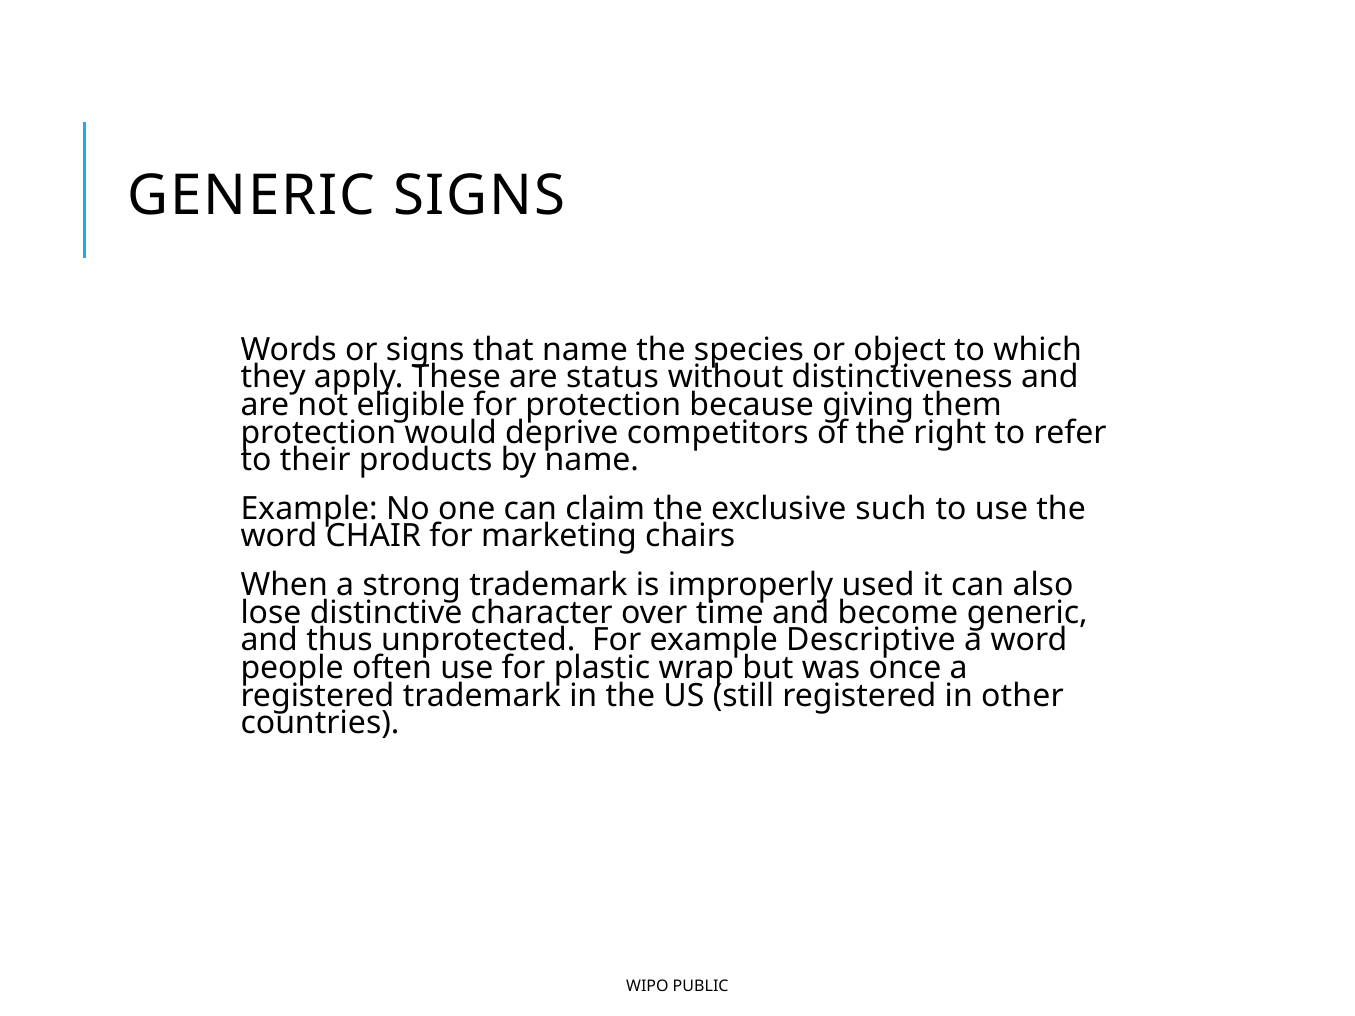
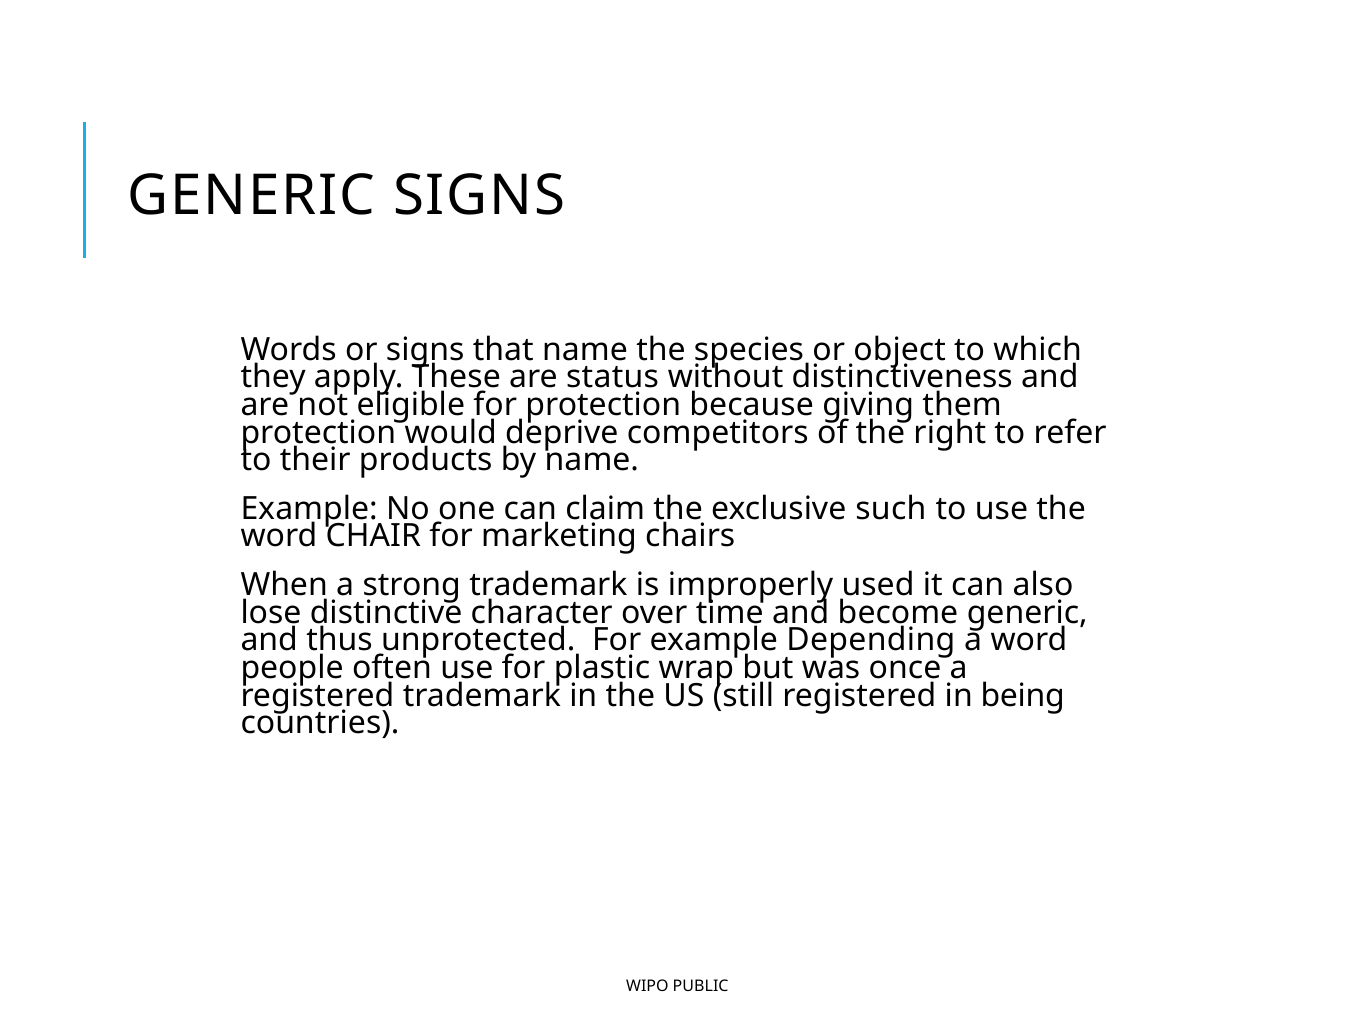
Descriptive: Descriptive -> Depending
other: other -> being
